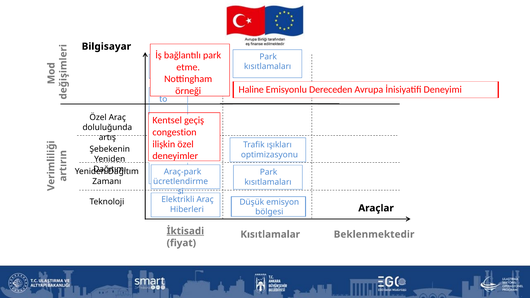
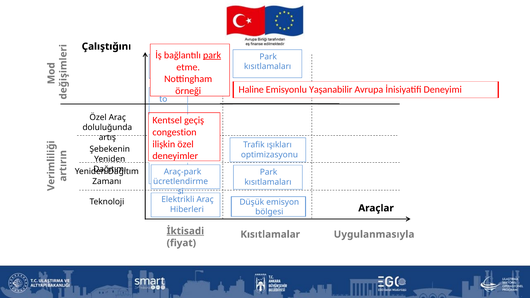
Bilgisayar: Bilgisayar -> Çalıştığını
park at (212, 55) underline: none -> present
Dereceden: Dereceden -> Yaşanabilir
Beklenmektedir: Beklenmektedir -> Uygulanmasıyla
